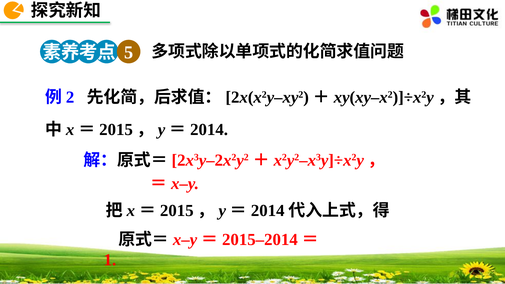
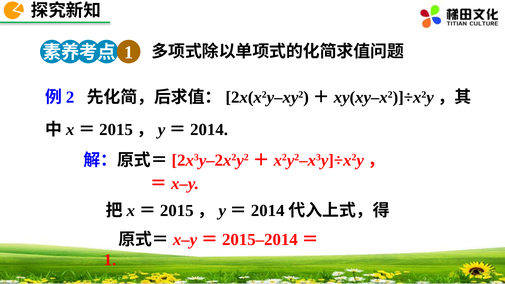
5 at (129, 53): 5 -> 1
